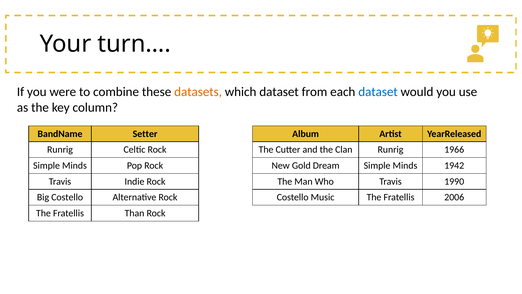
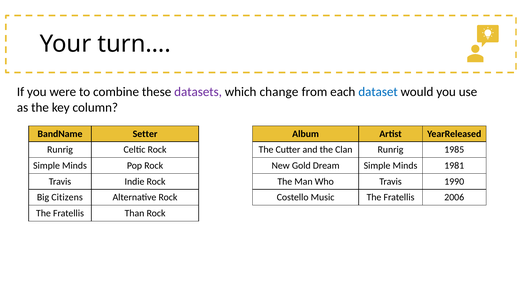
datasets colour: orange -> purple
which dataset: dataset -> change
1966: 1966 -> 1985
1942: 1942 -> 1981
Big Costello: Costello -> Citizens
